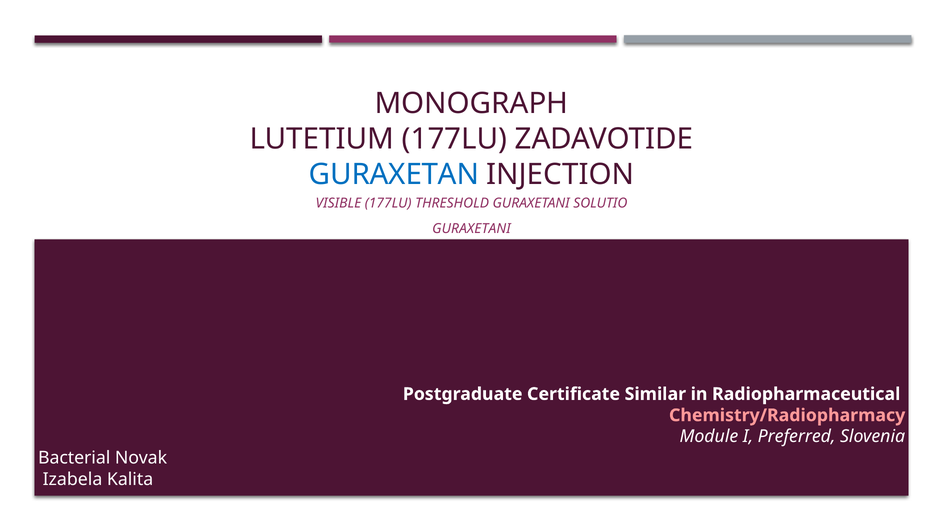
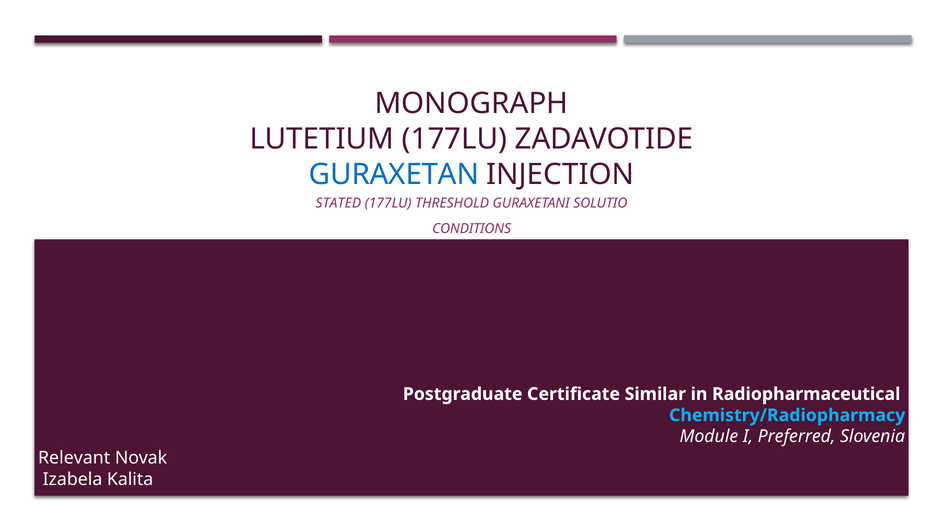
VISIBLE: VISIBLE -> STATED
GURAXETANI at (471, 229): GURAXETANI -> CONDITIONS
Chemistry/Radiopharmacy colour: pink -> light blue
Bacterial: Bacterial -> Relevant
